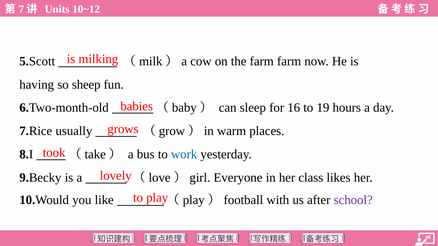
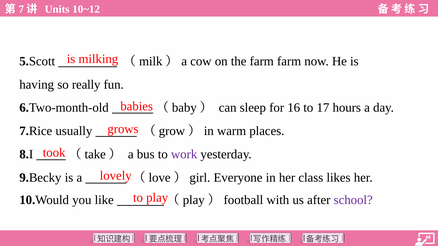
sheep: sheep -> really
19: 19 -> 17
work colour: blue -> purple
